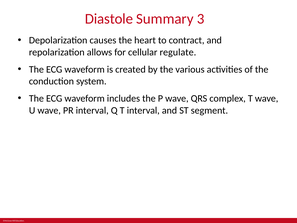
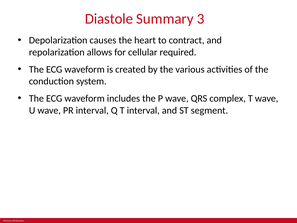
regulate: regulate -> required
